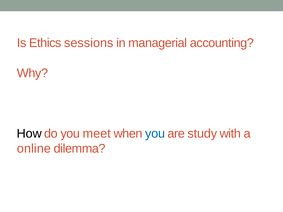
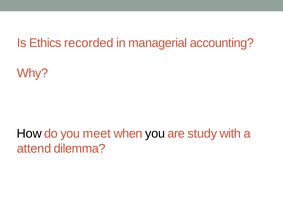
sessions: sessions -> recorded
you at (155, 134) colour: blue -> black
online: online -> attend
